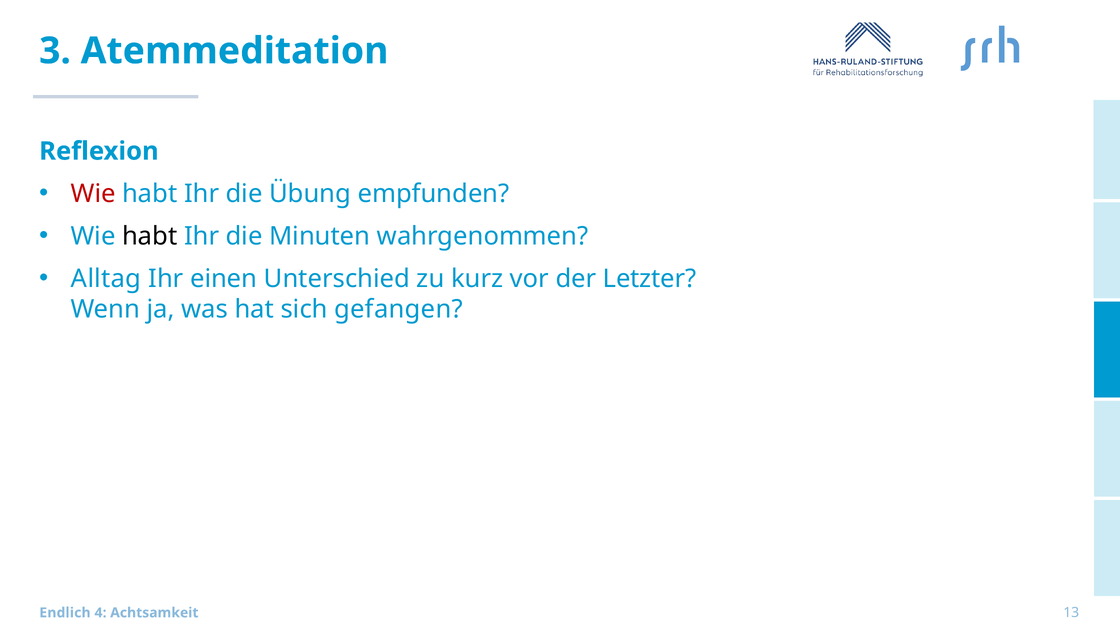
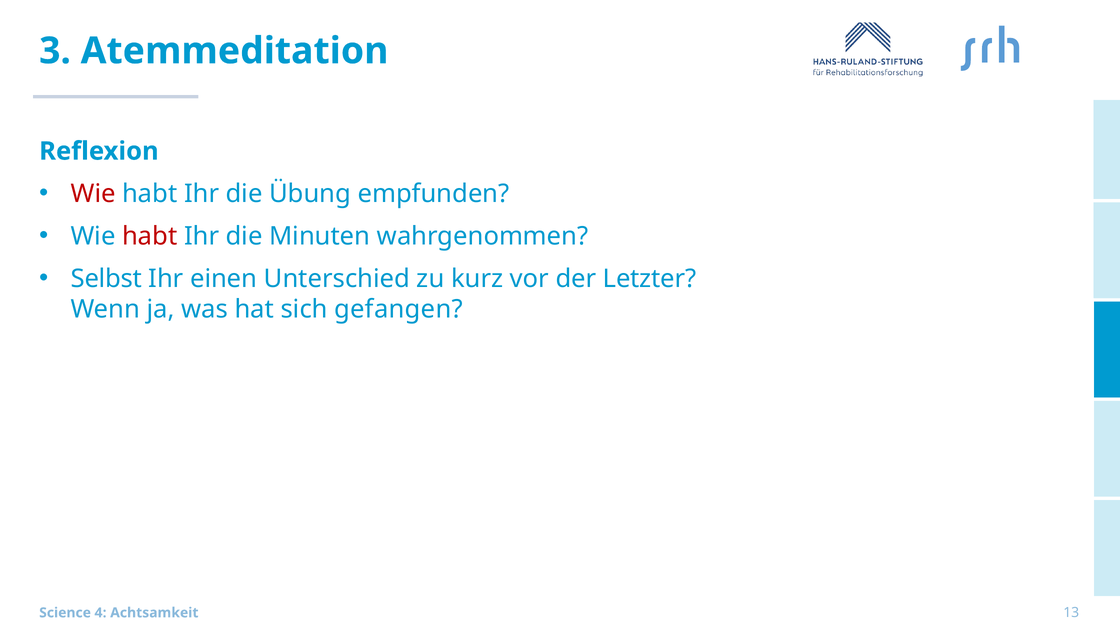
habt at (150, 236) colour: black -> red
Alltag: Alltag -> Selbst
Endlich: Endlich -> Science
